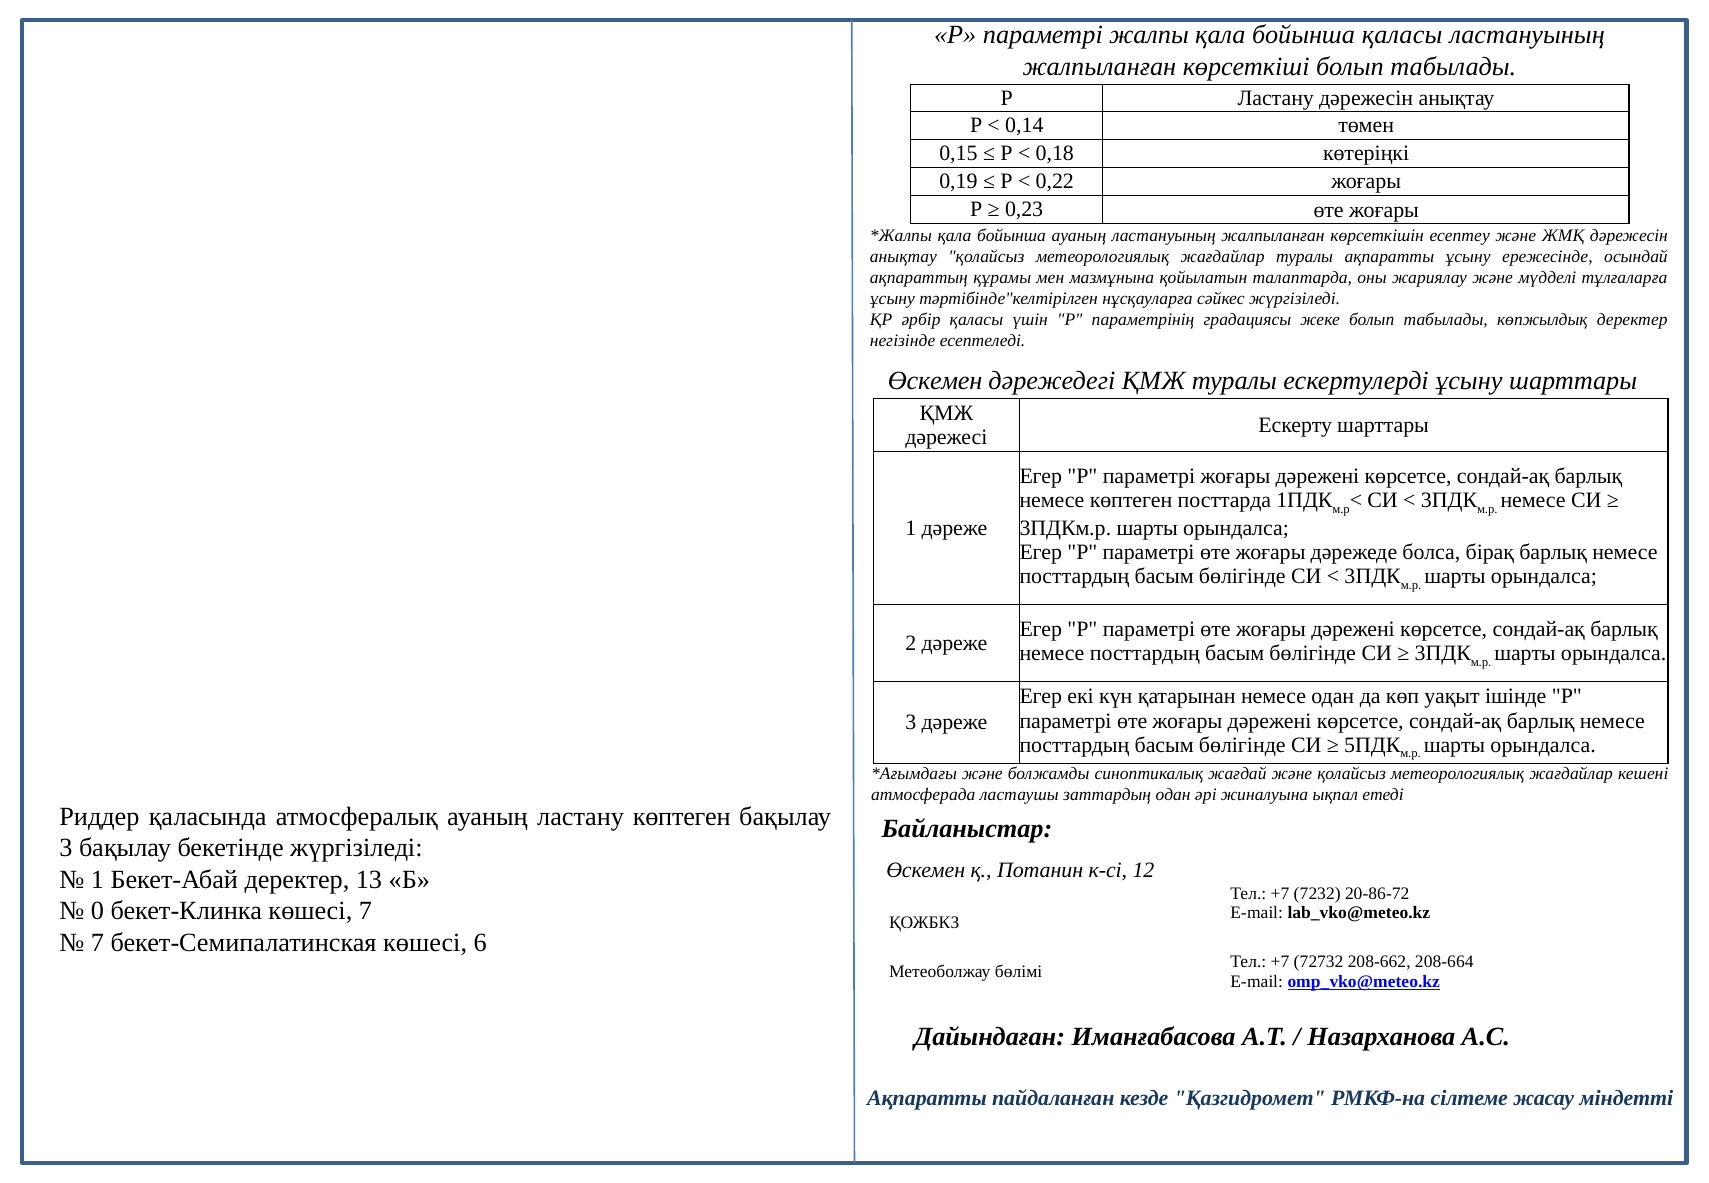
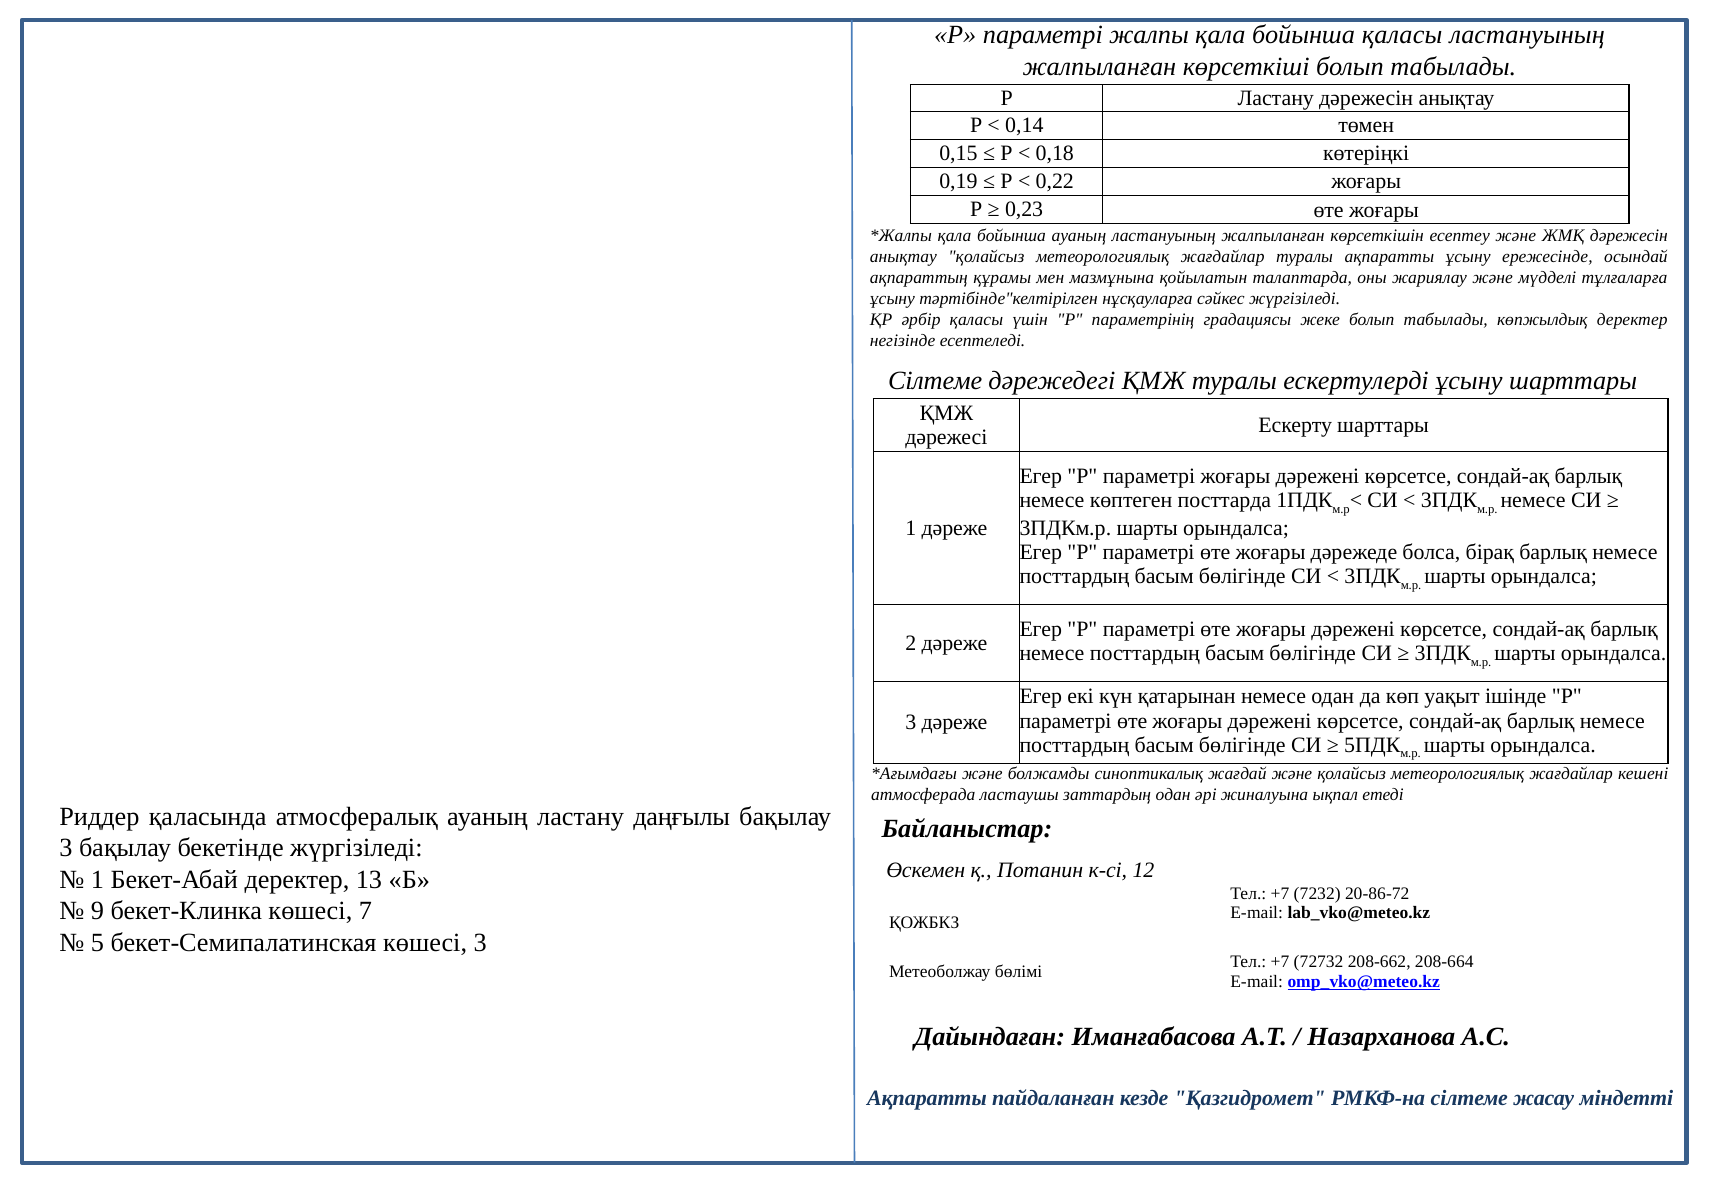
Өскемен at (935, 381): Өскемен -> Сілтеме
ластану көптеген: көптеген -> даңғылы
0: 0 -> 9
7 at (98, 943): 7 -> 5
көшесі 6: 6 -> 3
